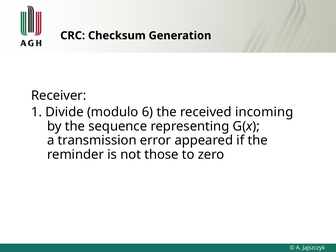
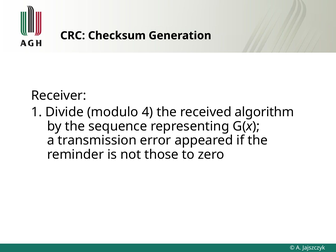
6: 6 -> 4
incoming: incoming -> algorithm
